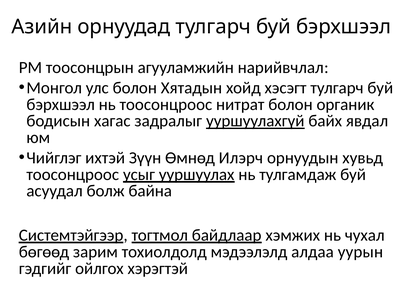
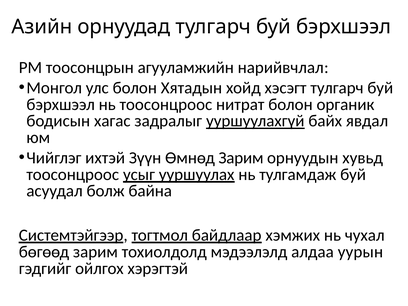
Өмнөд Илэрч: Илэрч -> Зарим
